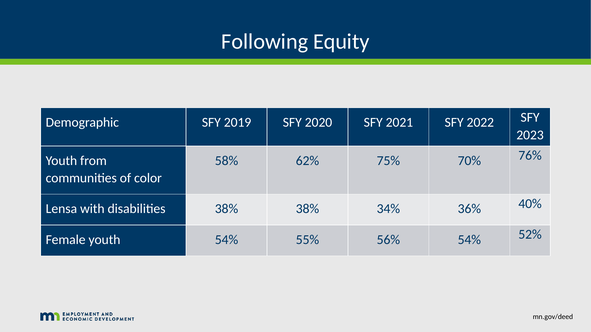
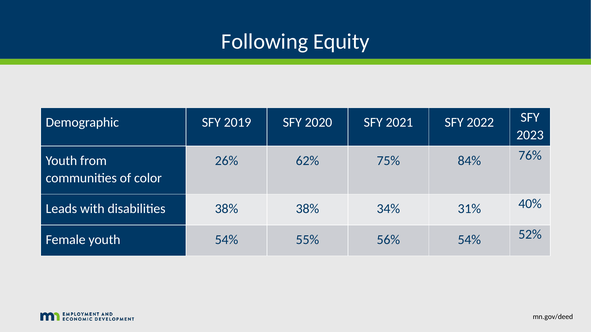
58%: 58% -> 26%
70%: 70% -> 84%
Lensa: Lensa -> Leads
36%: 36% -> 31%
